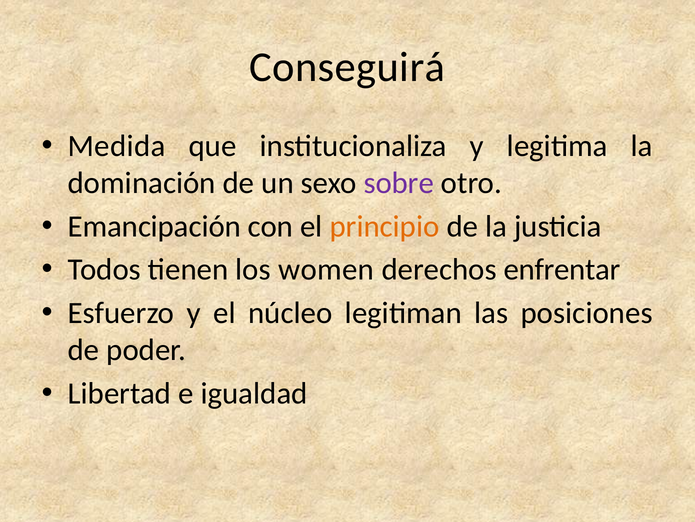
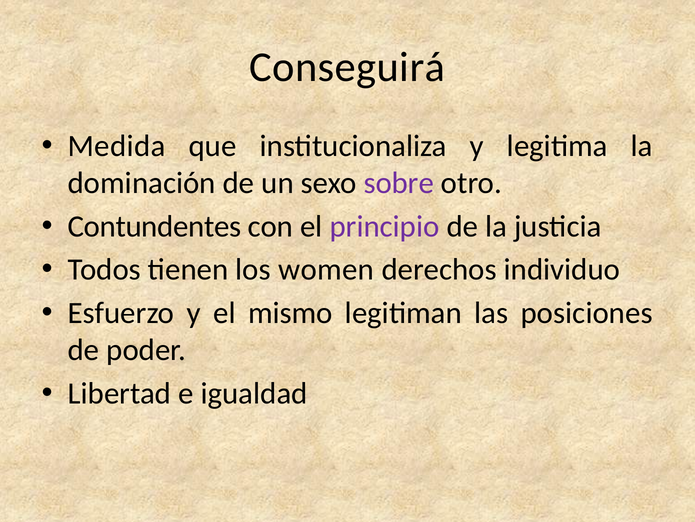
Emancipación: Emancipación -> Contundentes
principio colour: orange -> purple
enfrentar: enfrentar -> individuo
núcleo: núcleo -> mismo
